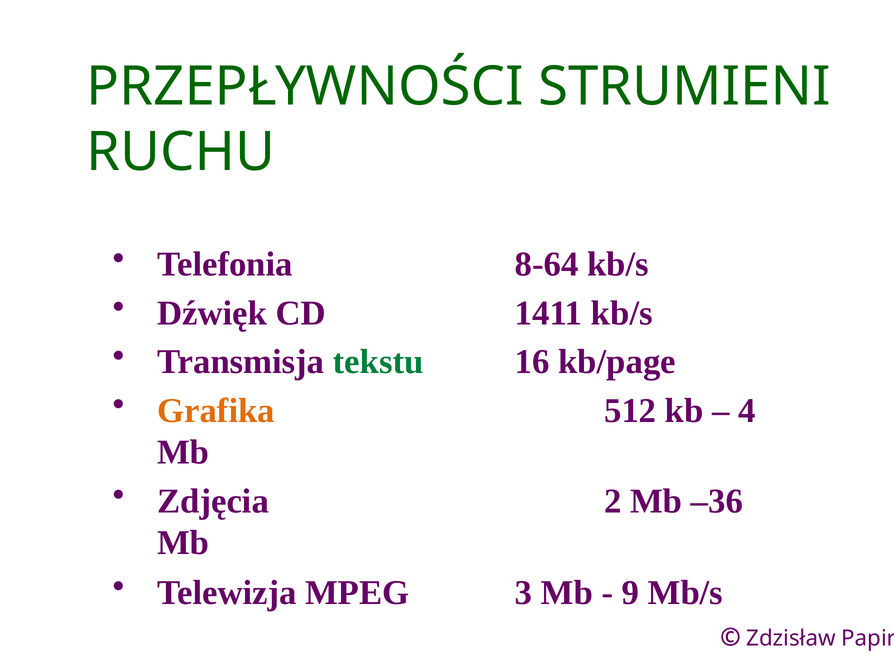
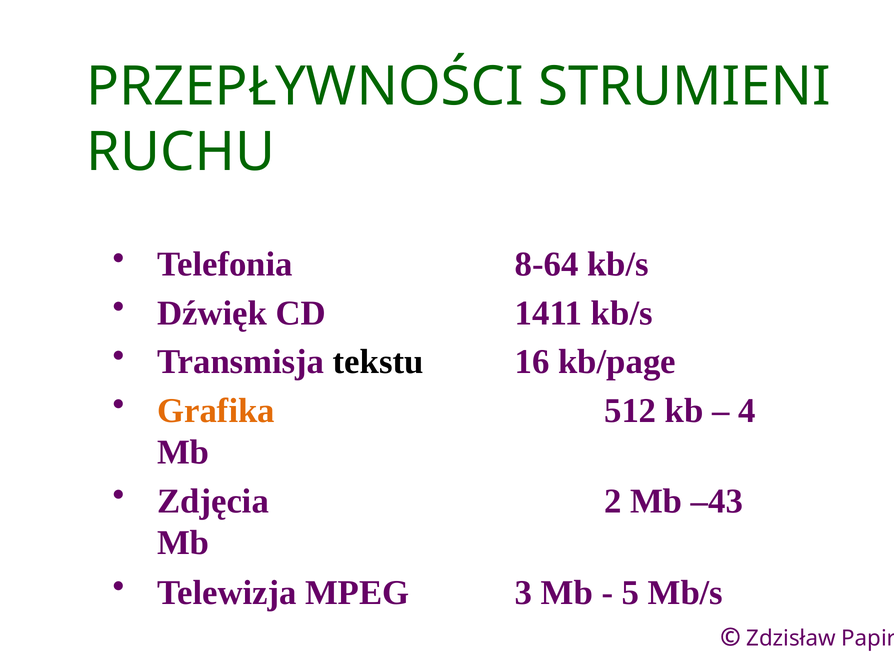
tekstu colour: green -> black
–36: –36 -> –43
9: 9 -> 5
